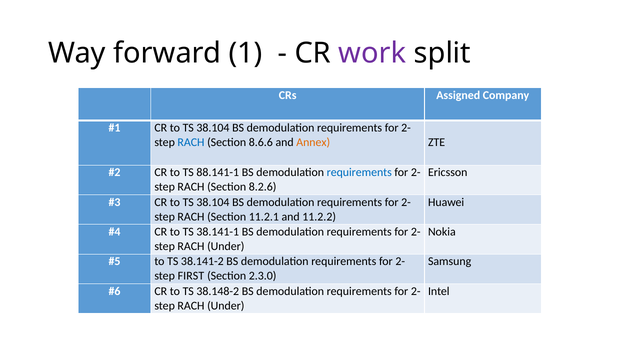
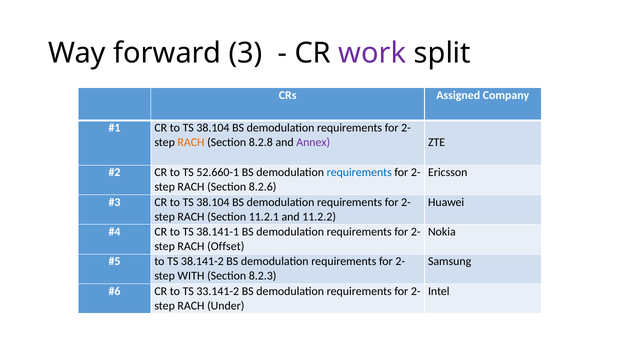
1: 1 -> 3
RACH at (191, 142) colour: blue -> orange
8.6.6: 8.6.6 -> 8.2.8
Annex colour: orange -> purple
88.141-1: 88.141-1 -> 52.660-1
Under at (226, 246): Under -> Offset
FIRST: FIRST -> WITH
2.3.0: 2.3.0 -> 8.2.3
38.148-2: 38.148-2 -> 33.141-2
